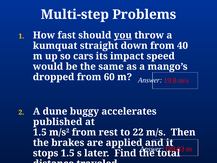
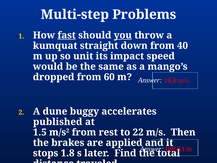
fast underline: none -> present
cars: cars -> unit
stops 1.5: 1.5 -> 1.8
